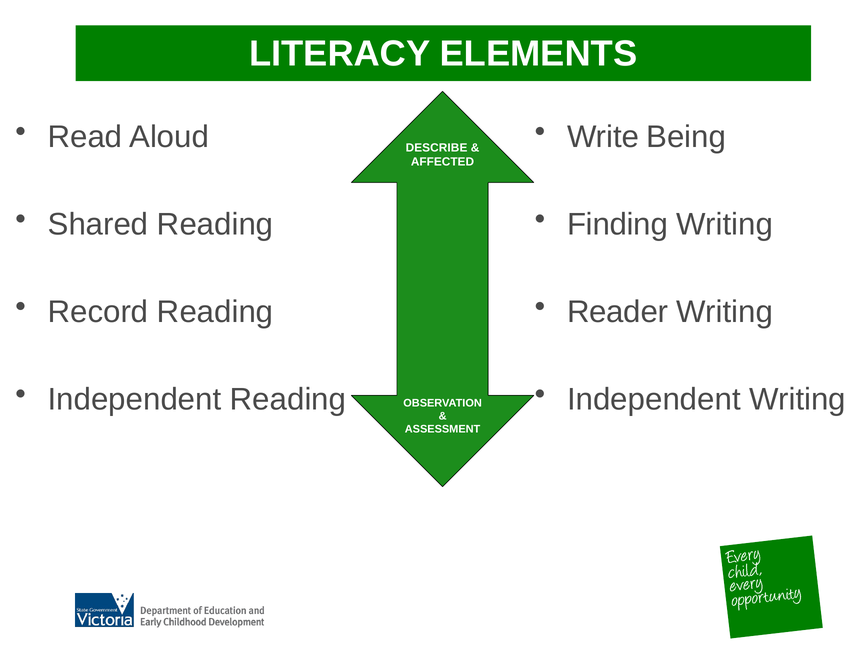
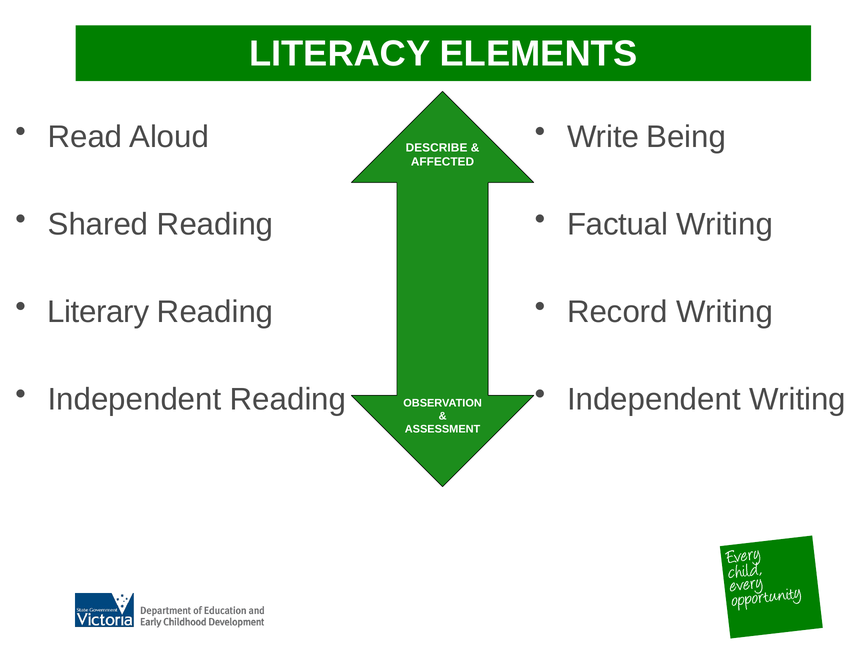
Finding: Finding -> Factual
Record: Record -> Literary
Reader: Reader -> Record
